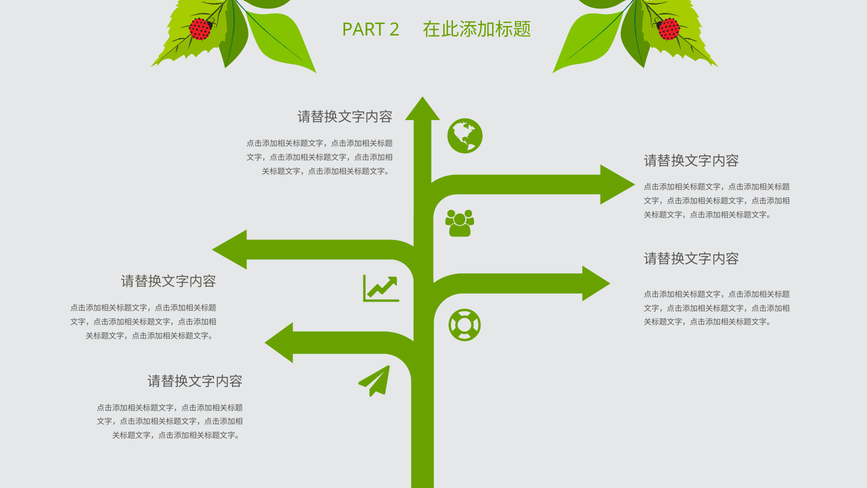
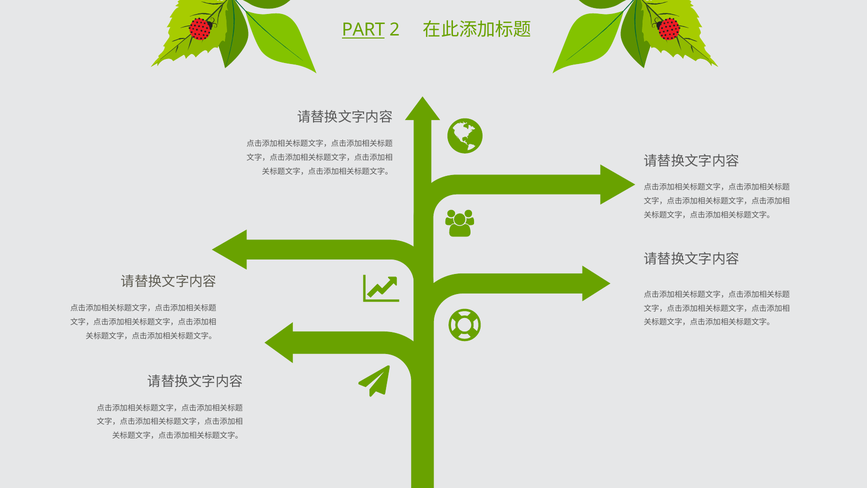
PART underline: none -> present
